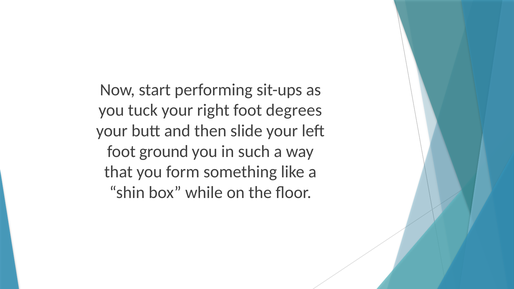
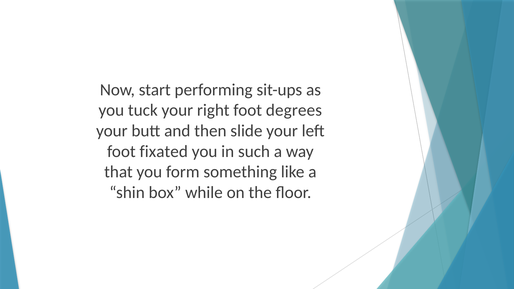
ground: ground -> fixated
